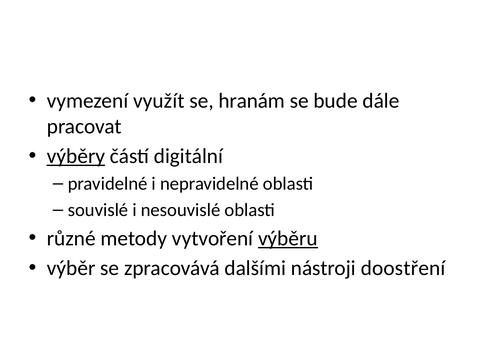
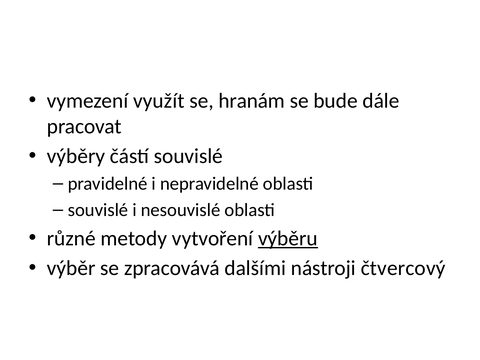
výběry underline: present -> none
částí digitální: digitální -> souvislé
doostření: doostření -> čtvercový
